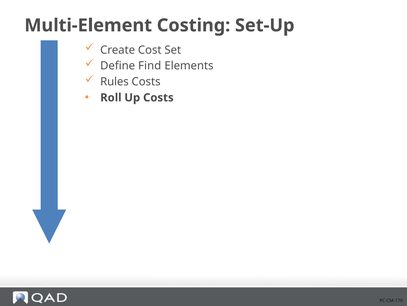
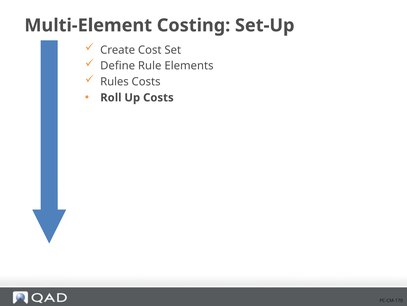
Find: Find -> Rule
